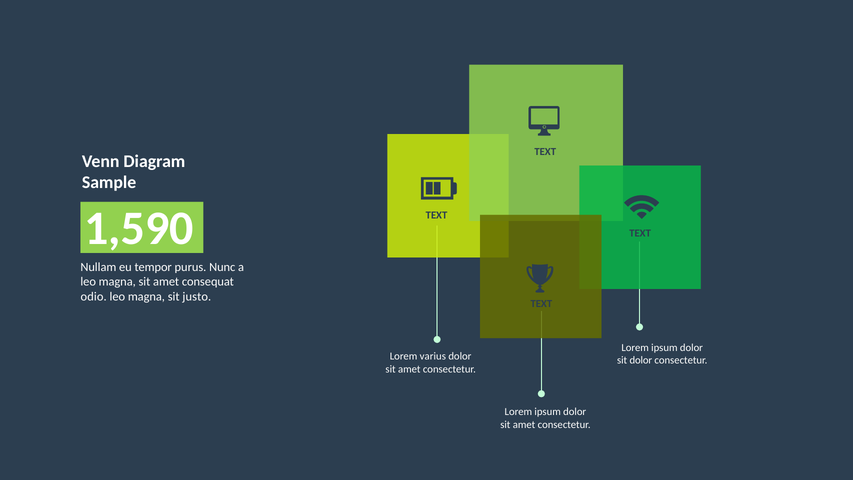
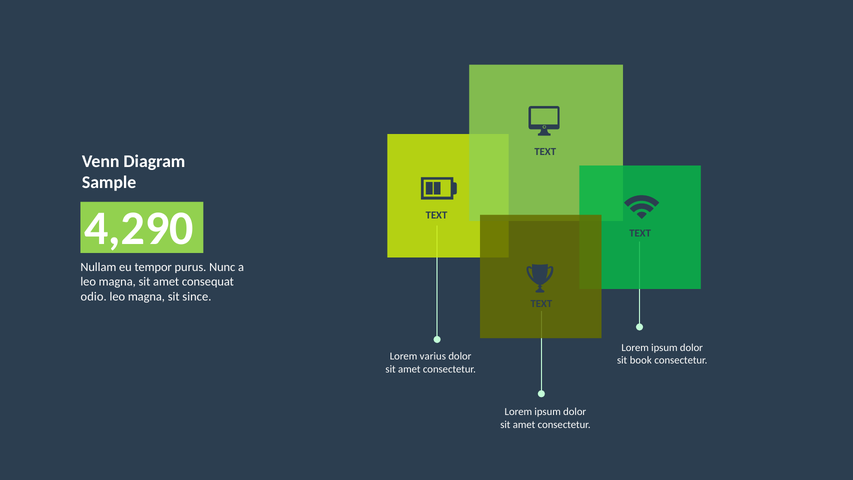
1,590: 1,590 -> 4,290
justo: justo -> since
sit dolor: dolor -> book
